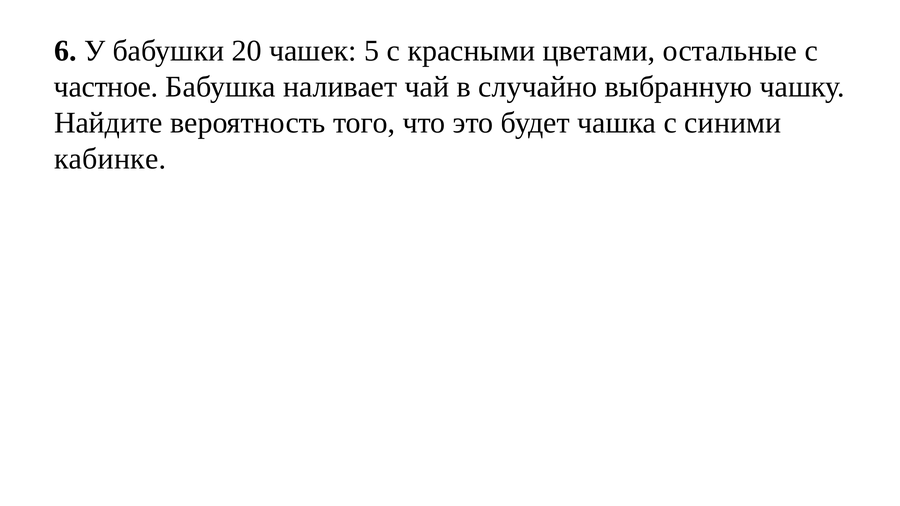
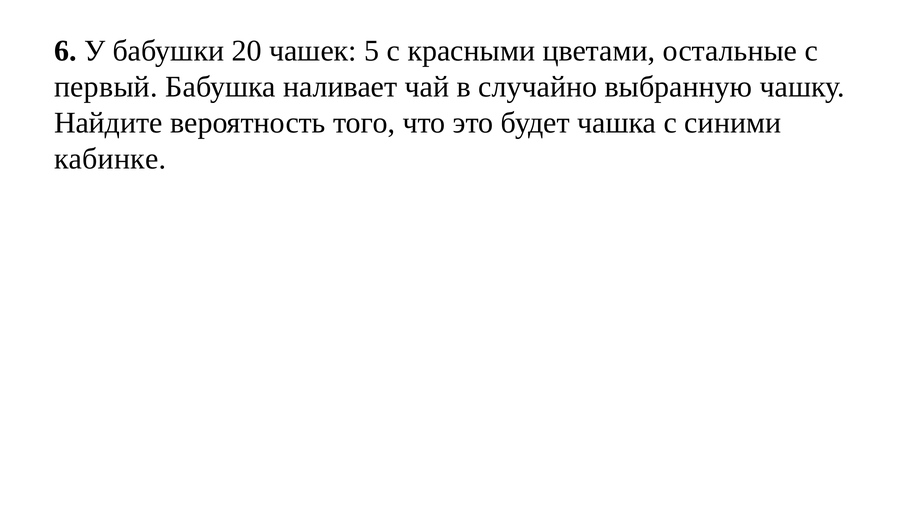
частное: частное -> первый
